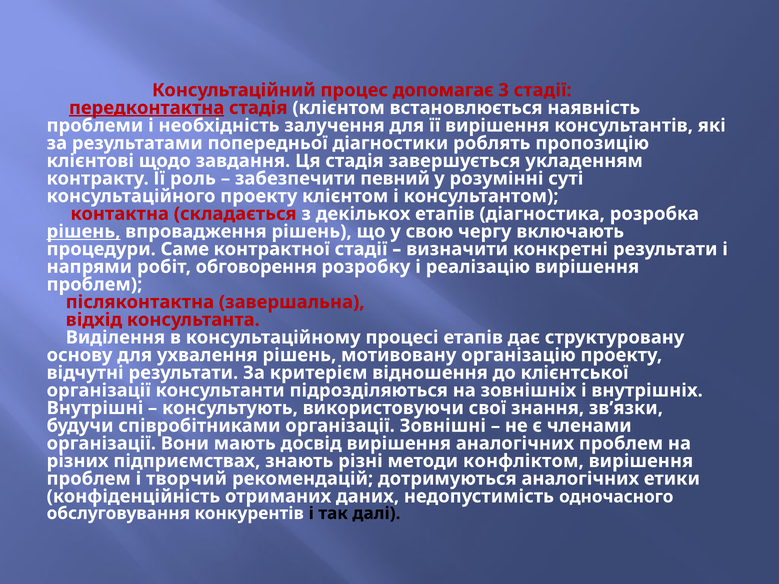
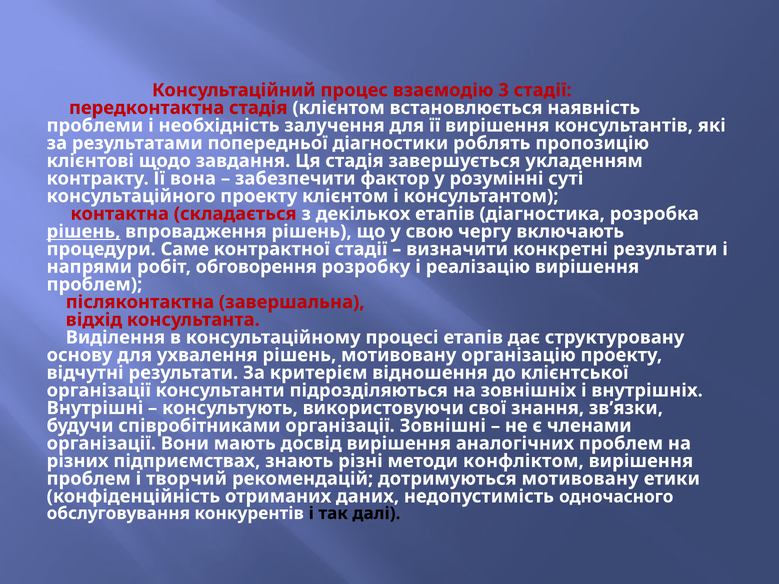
допомагає: допомагає -> взаємодію
передконтактна underline: present -> none
роль: роль -> вона
певний: певний -> фактор
дотримуються аналогічних: аналогічних -> мотивовану
